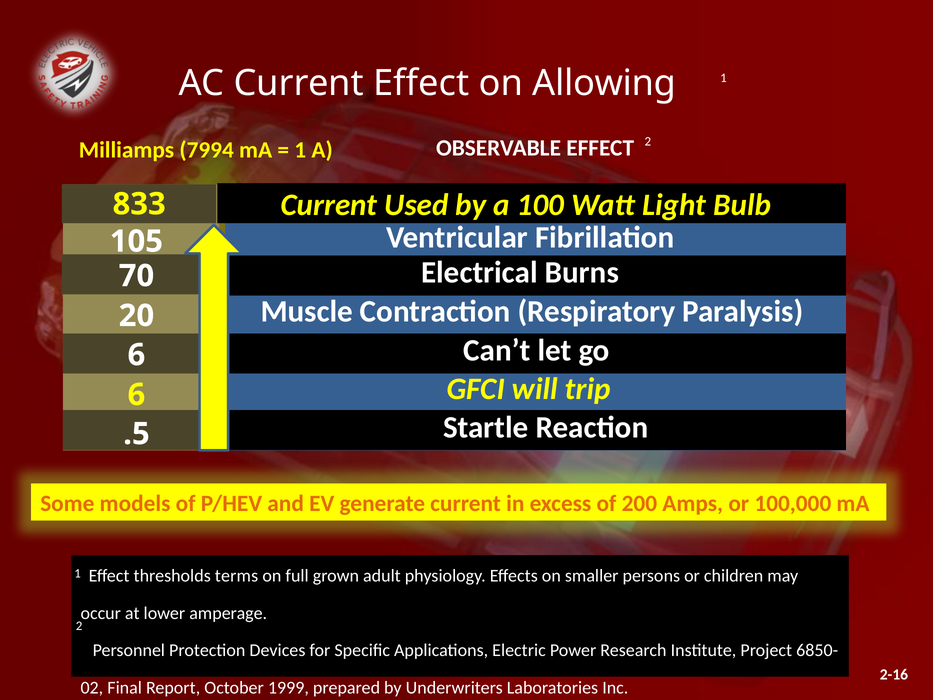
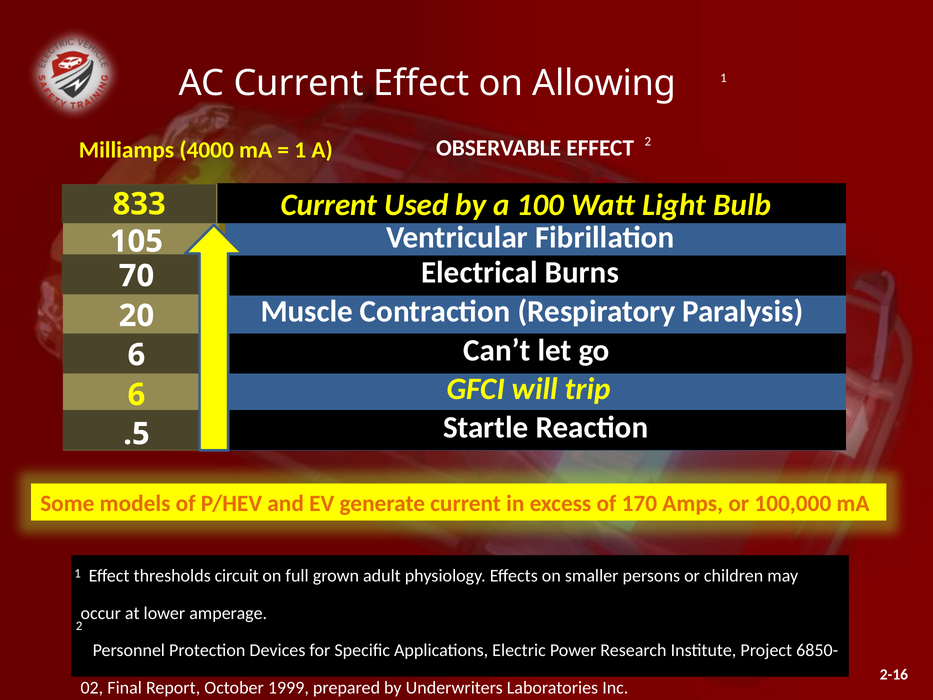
7994: 7994 -> 4000
200: 200 -> 170
terms: terms -> circuit
